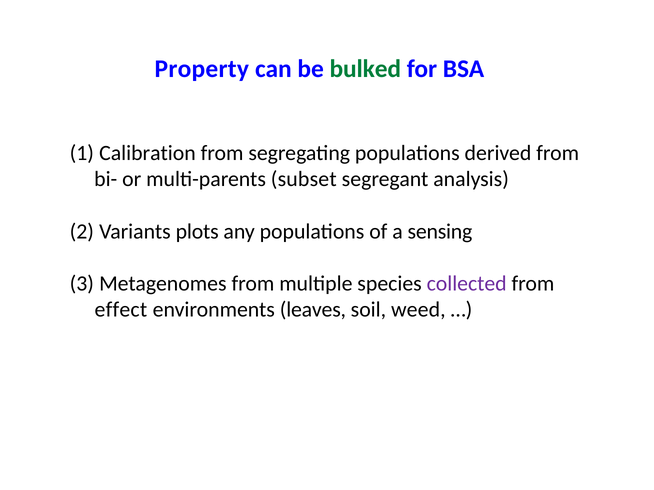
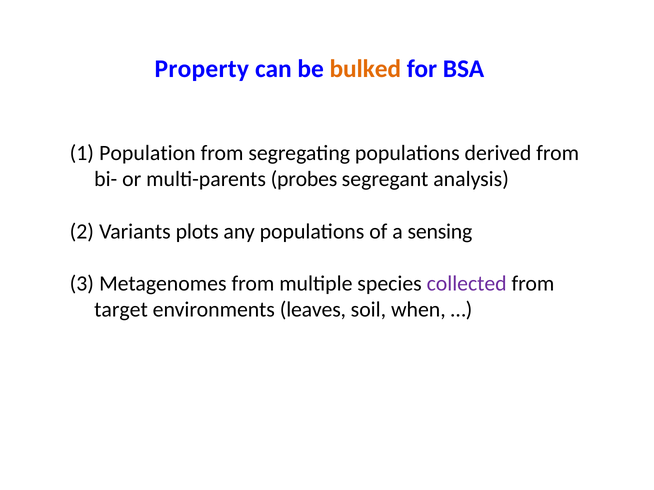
bulked colour: green -> orange
Calibration: Calibration -> Population
subset: subset -> probes
effect: effect -> target
weed: weed -> when
